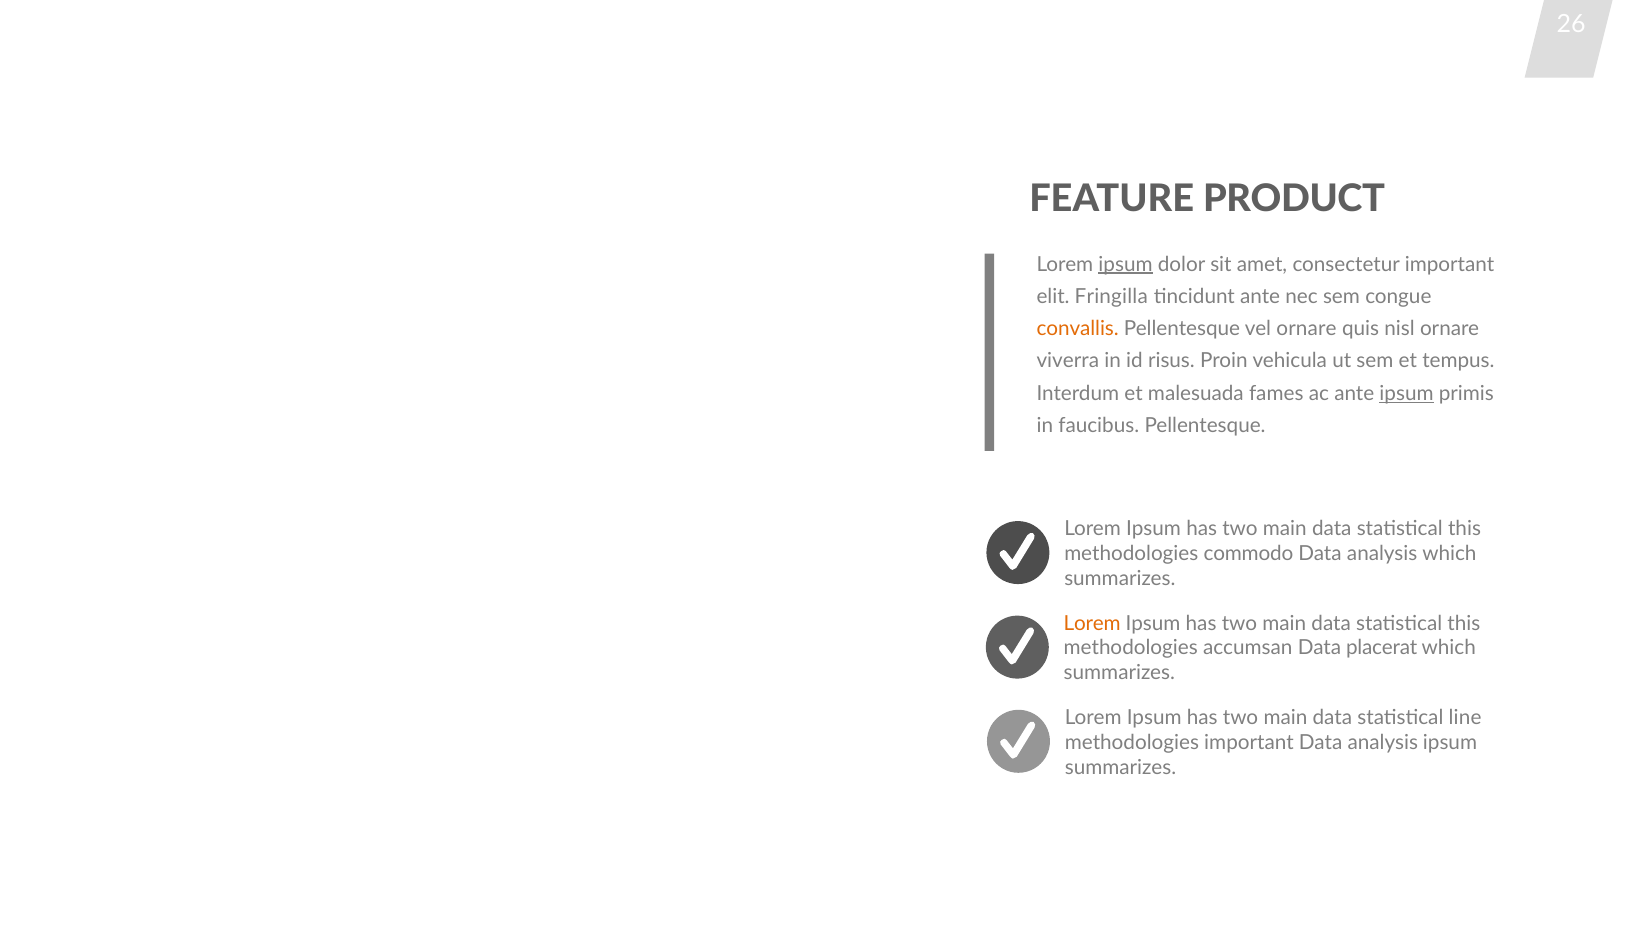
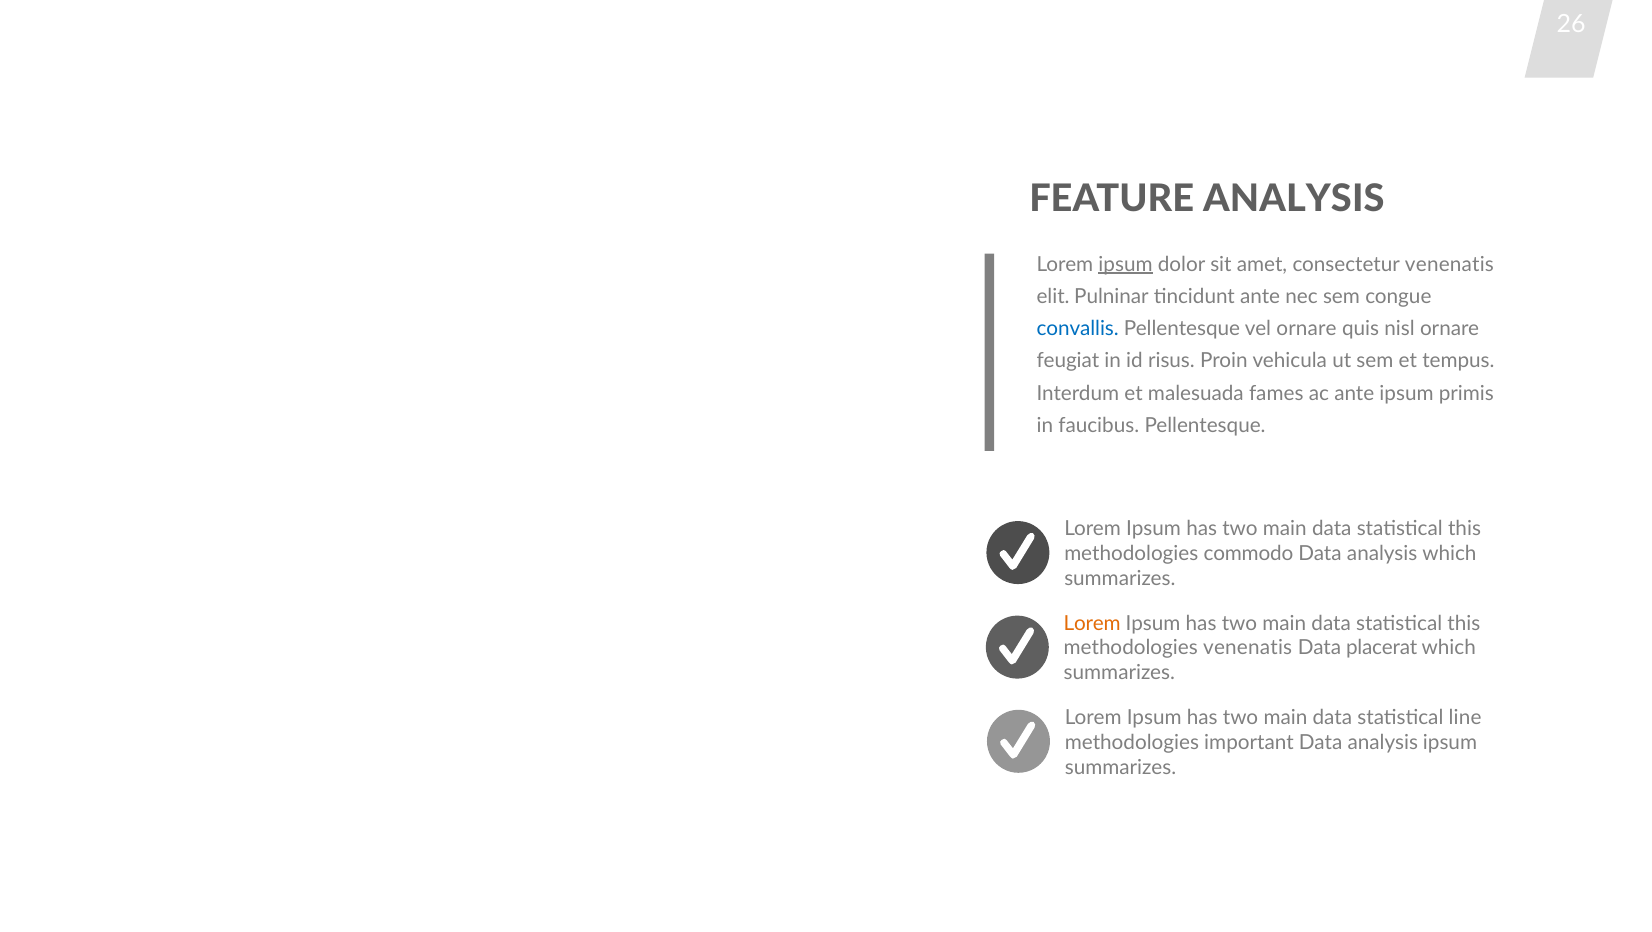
FEATURE PRODUCT: PRODUCT -> ANALYSIS
consectetur important: important -> venenatis
Fringilla: Fringilla -> Pulninar
convallis colour: orange -> blue
viverra: viverra -> feugiat
ipsum at (1407, 393) underline: present -> none
methodologies accumsan: accumsan -> venenatis
